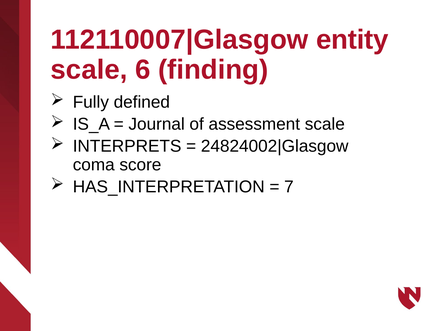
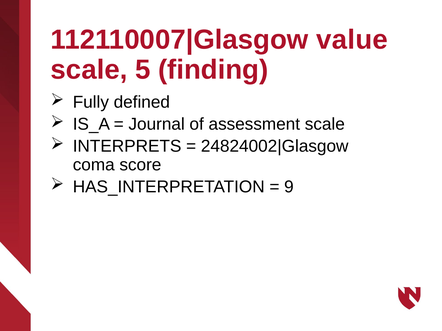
entity: entity -> value
6: 6 -> 5
7: 7 -> 9
